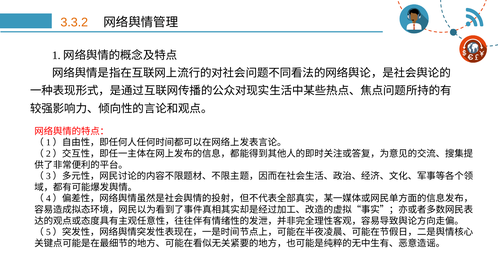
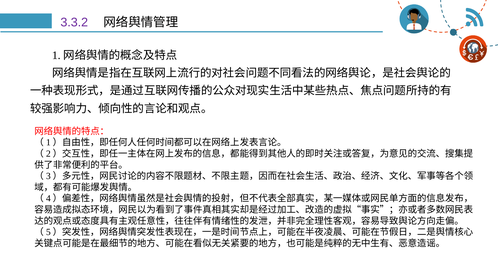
3.3.2 colour: orange -> purple
